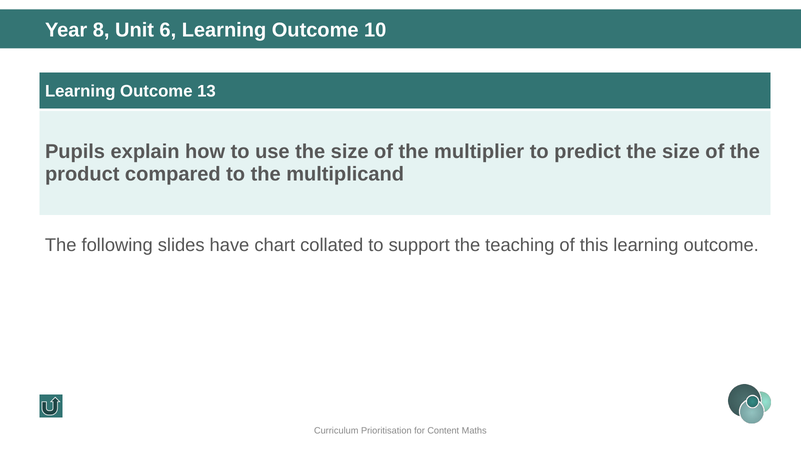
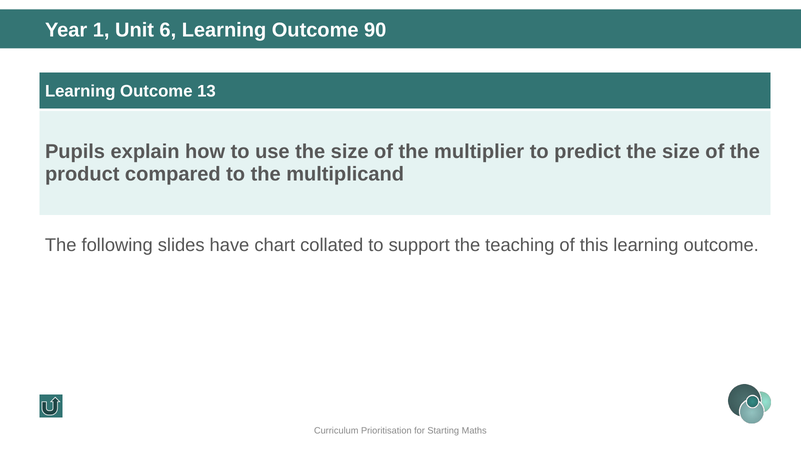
8: 8 -> 1
10: 10 -> 90
Content: Content -> Starting
